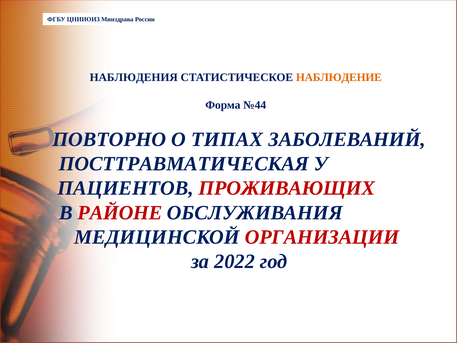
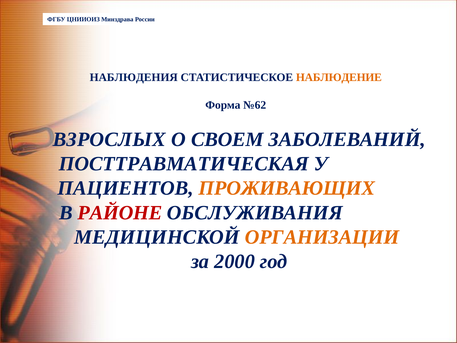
№44: №44 -> №62
ПОВТОРНО: ПОВТОРНО -> ВЗРОСЛЫХ
ТИПАХ: ТИПАХ -> СВОЕМ
ПРОЖИВАЮЩИХ colour: red -> orange
ОРГАНИЗАЦИИ colour: red -> orange
2022: 2022 -> 2000
